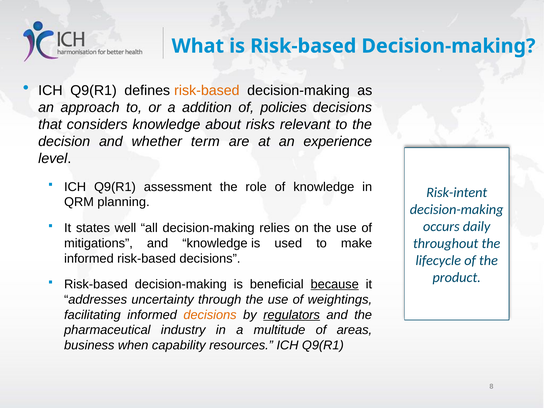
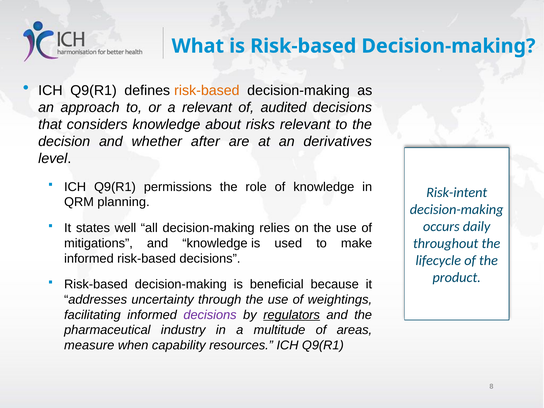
a addition: addition -> relevant
policies: policies -> audited
term: term -> after
experience: experience -> derivatives
assessment: assessment -> permissions
because underline: present -> none
decisions at (210, 315) colour: orange -> purple
business: business -> measure
